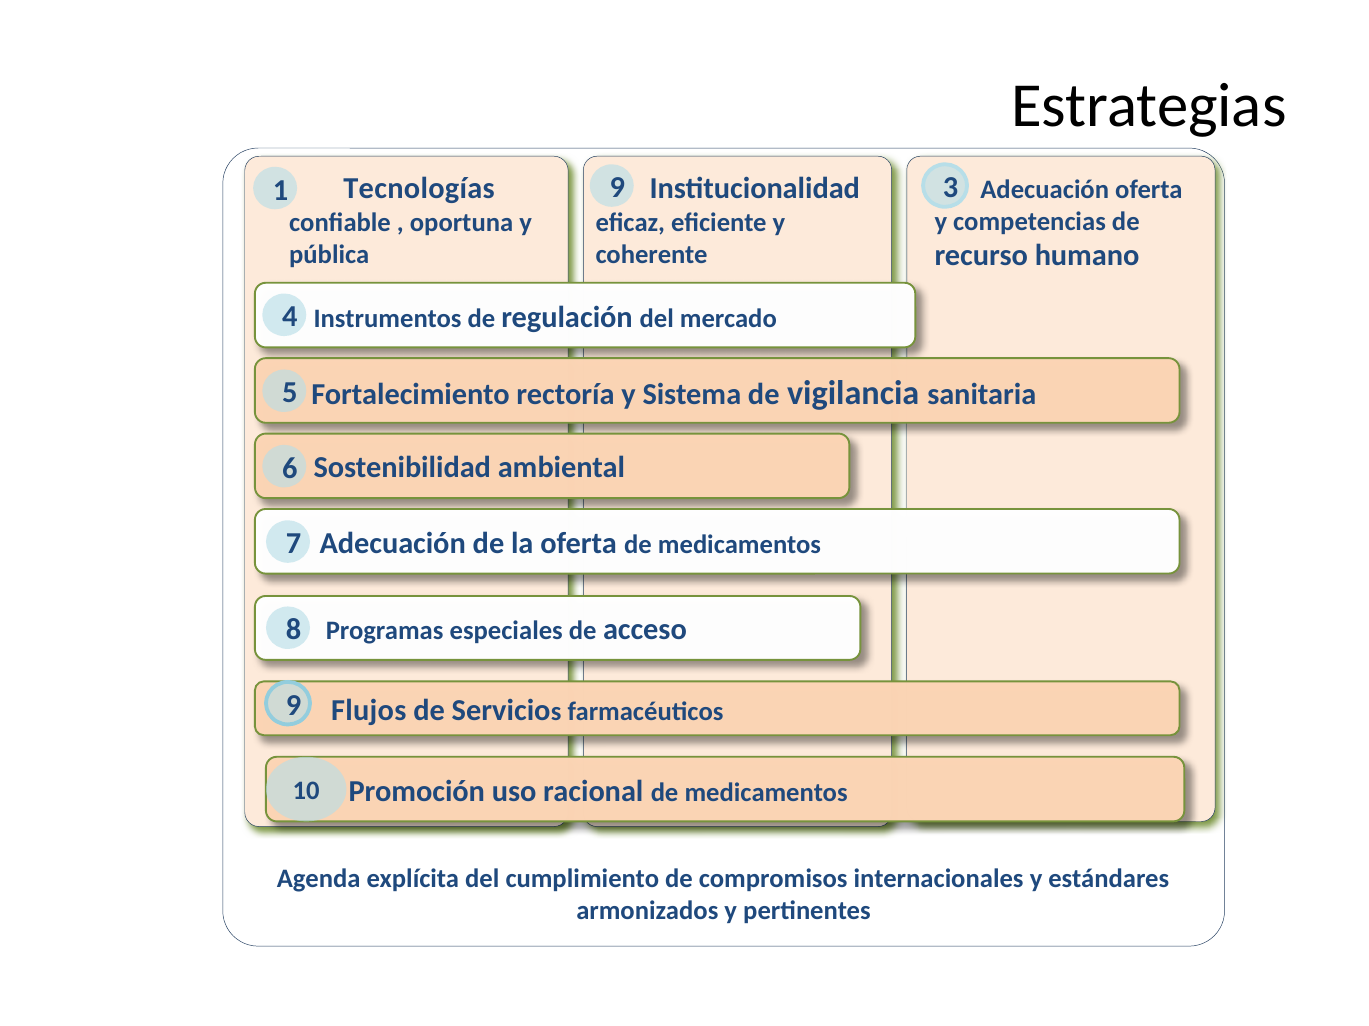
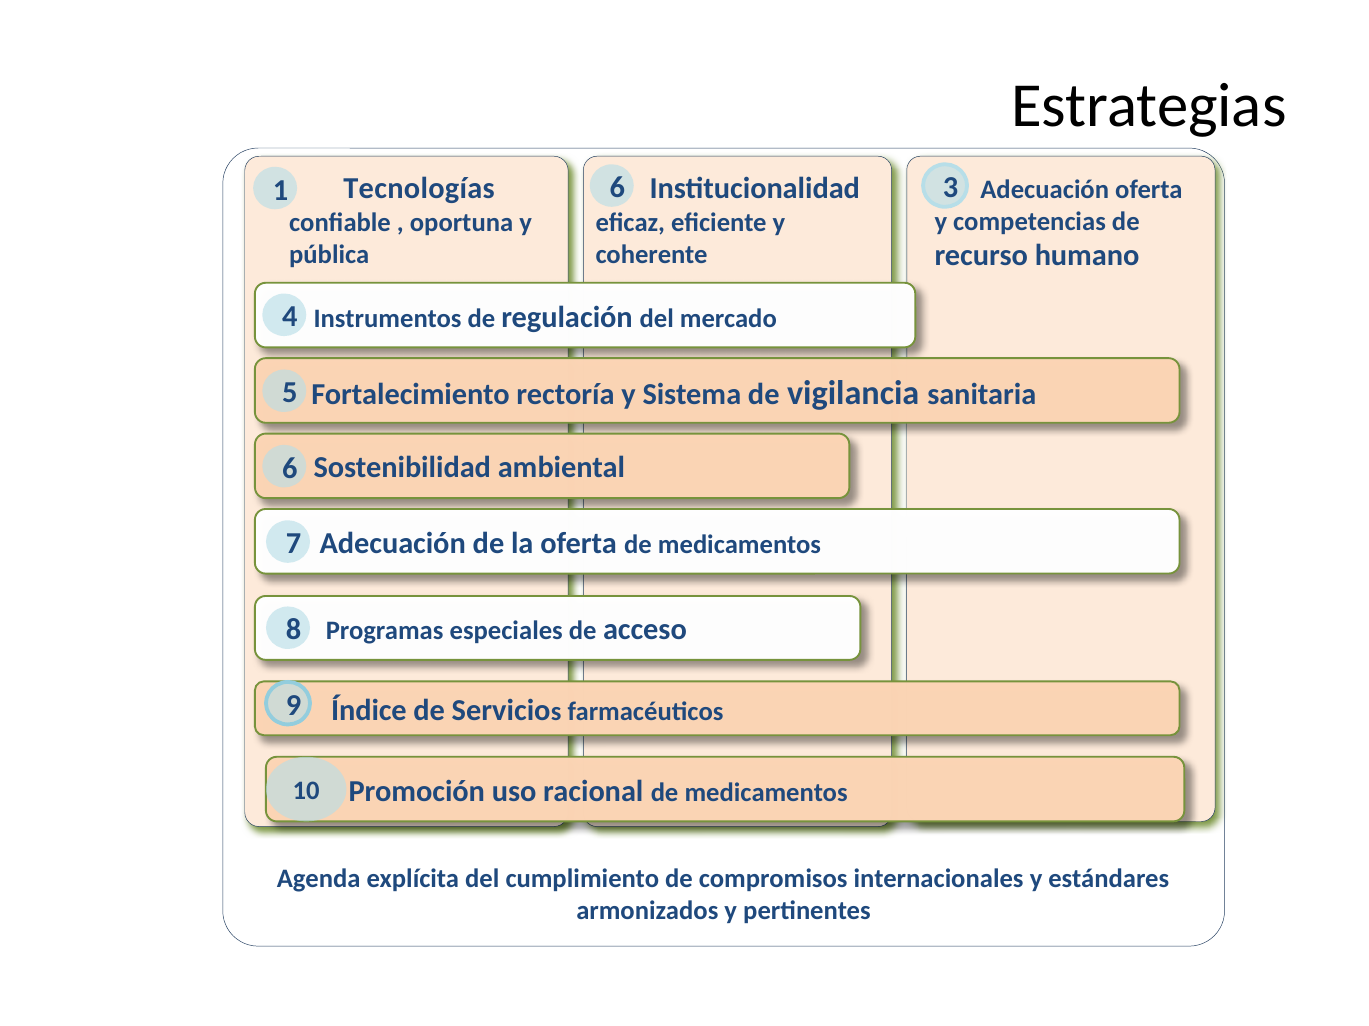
1 9: 9 -> 6
Flujos: Flujos -> Índice
